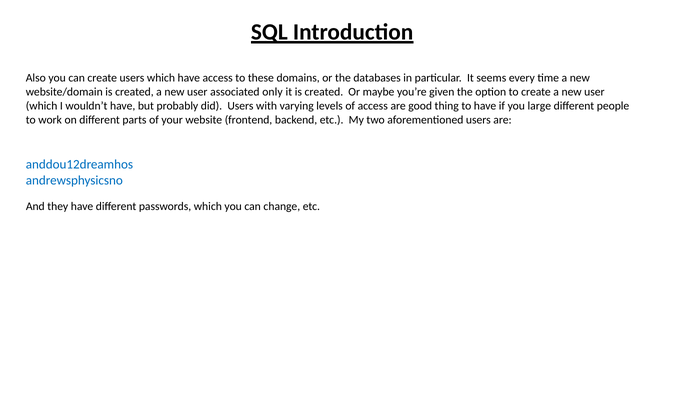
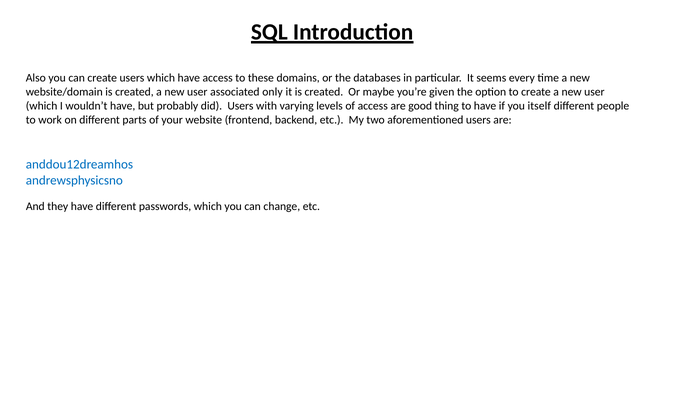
large: large -> itself
